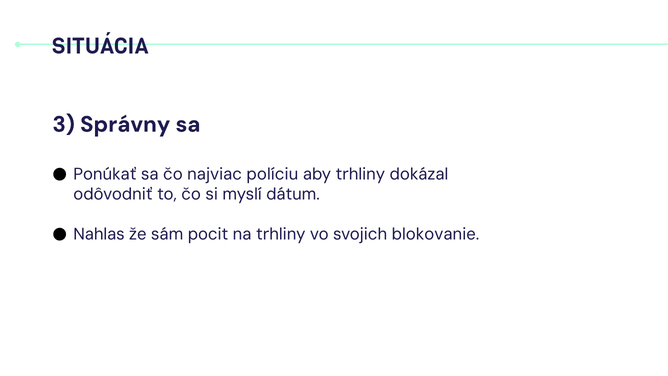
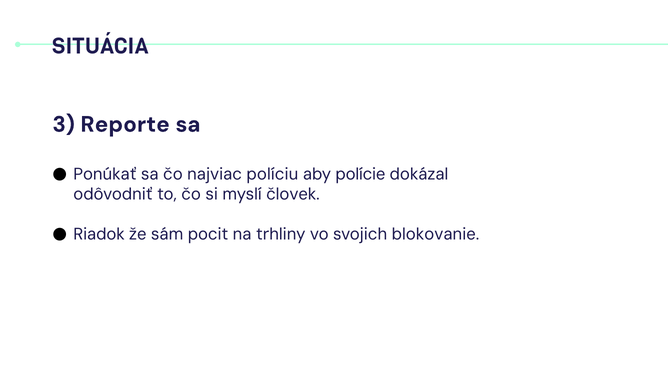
Správny: Správny -> Reporte
aby trhliny: trhliny -> polície
dátum: dátum -> človek
Nahlas: Nahlas -> Riadok
